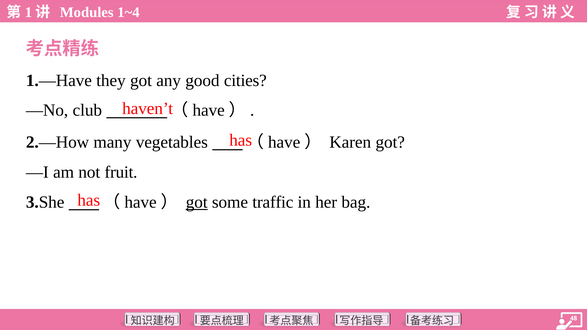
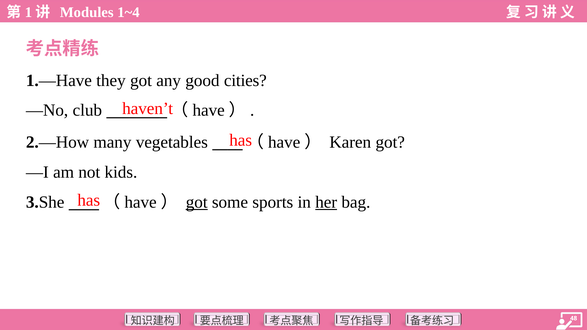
fruit: fruit -> kids
traffic: traffic -> sports
her underline: none -> present
